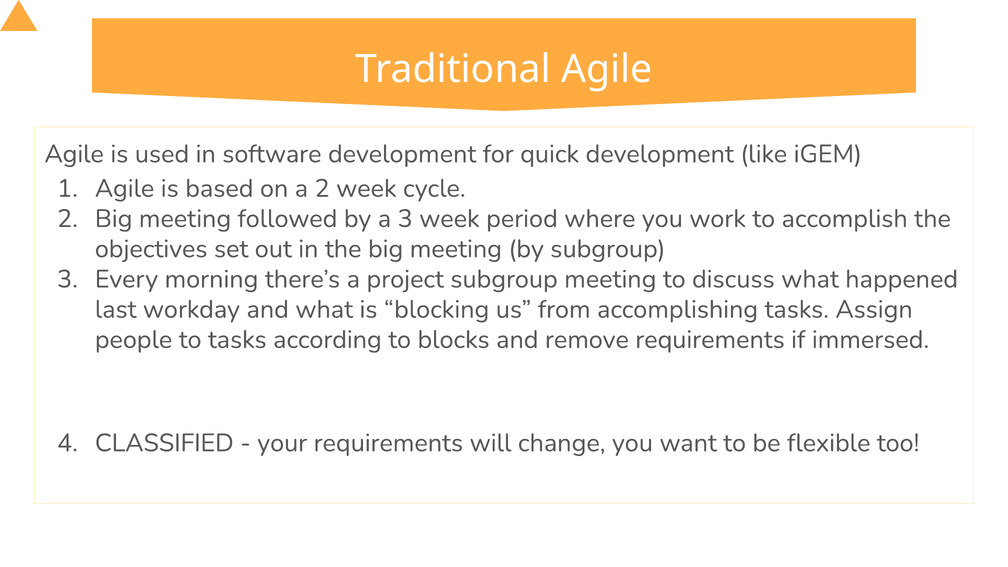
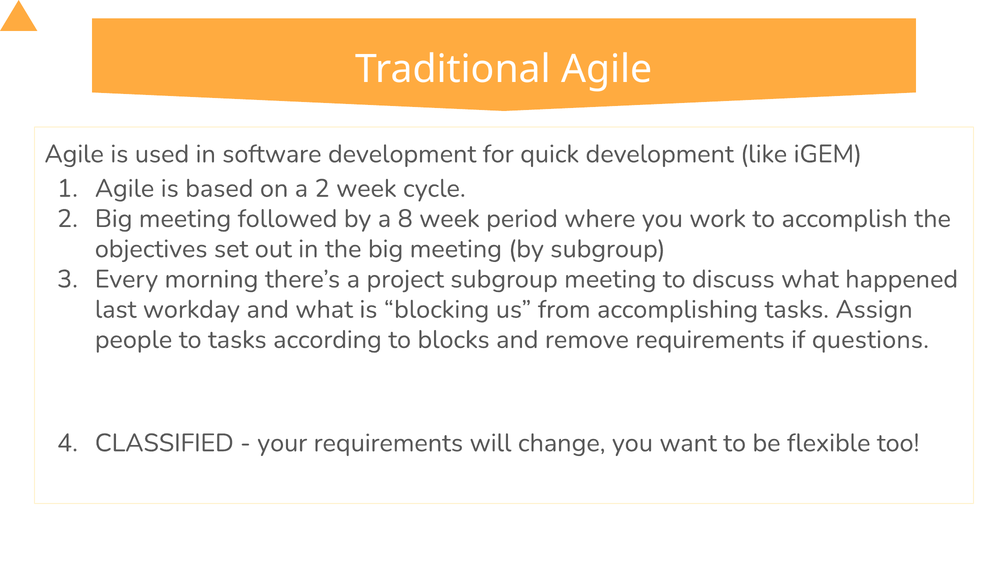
a 3: 3 -> 8
immersed: immersed -> questions
